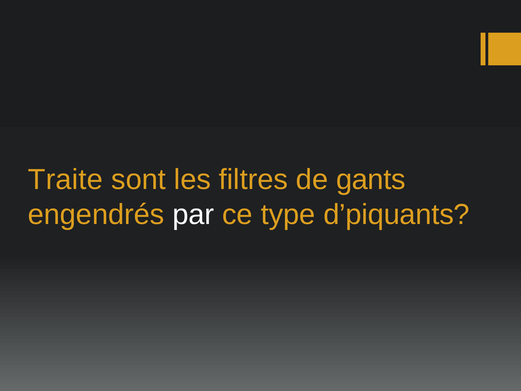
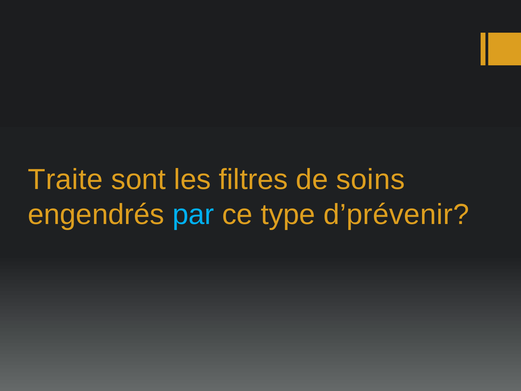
gants: gants -> soins
par colour: white -> light blue
d’piquants: d’piquants -> d’prévenir
